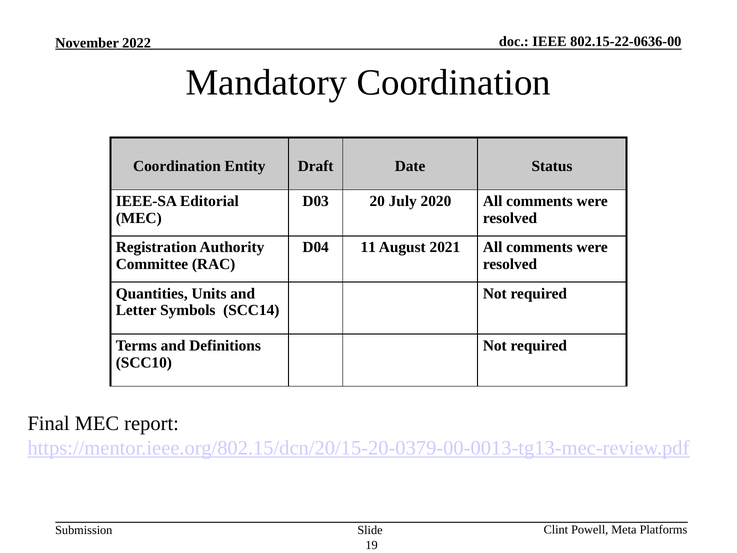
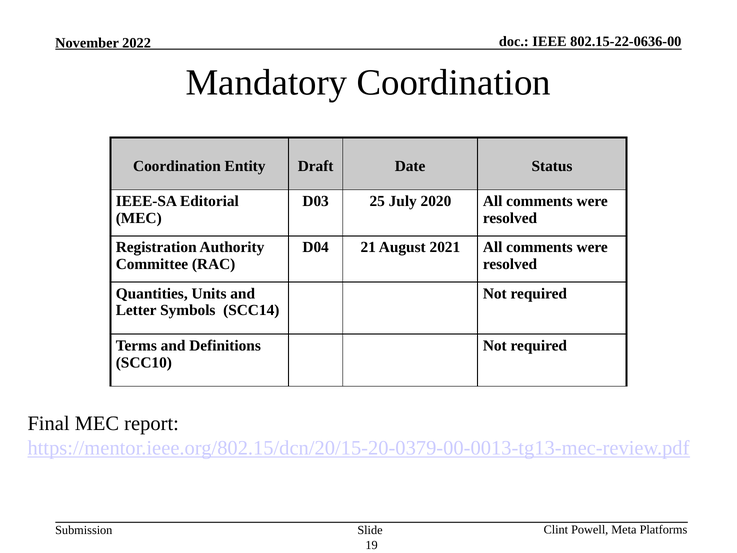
20: 20 -> 25
11: 11 -> 21
